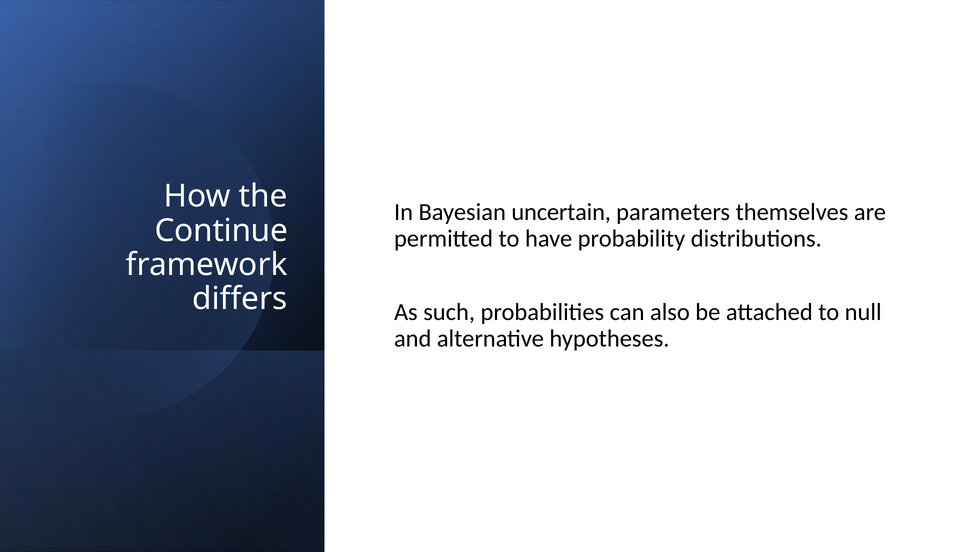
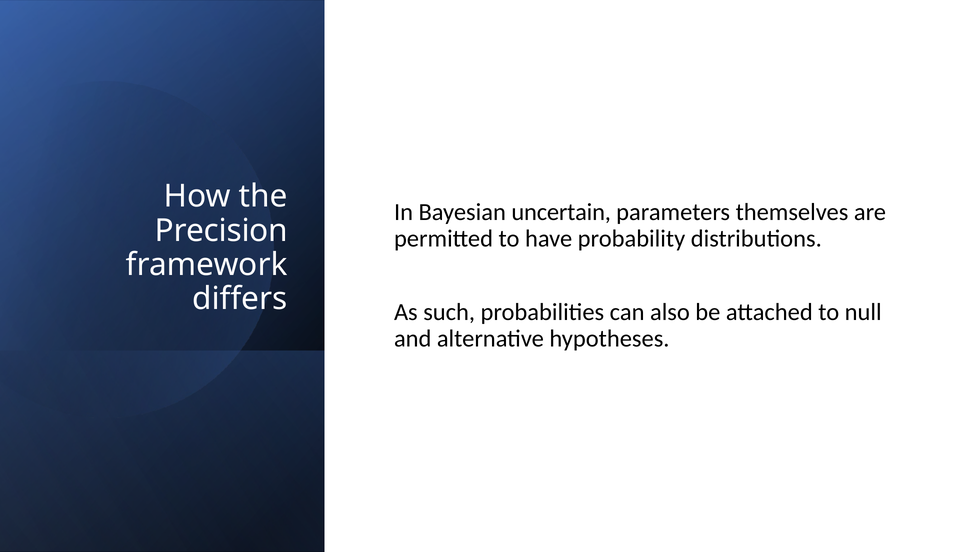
Continue: Continue -> Precision
